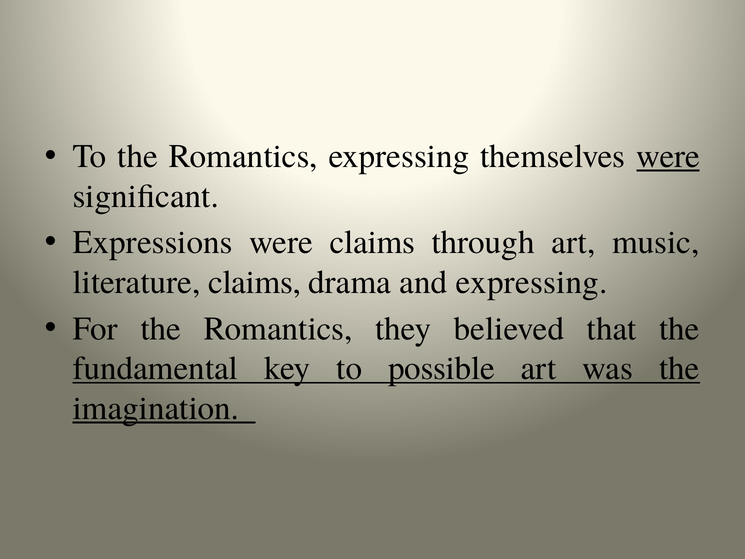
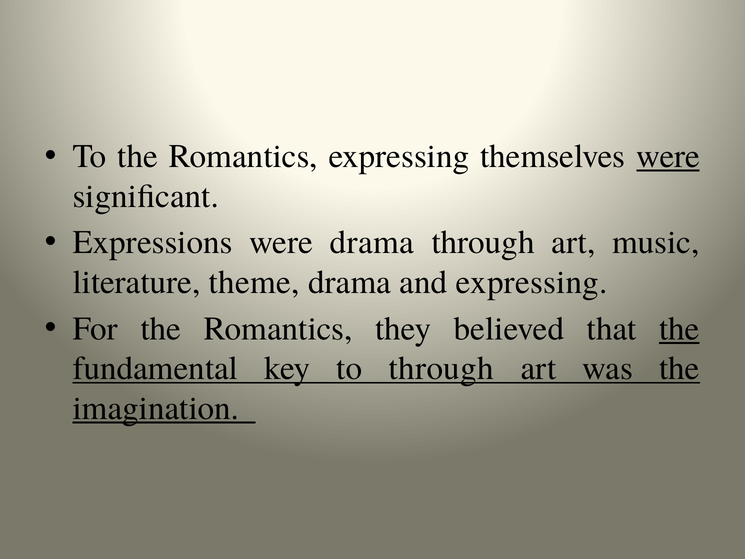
were claims: claims -> drama
literature claims: claims -> theme
the at (679, 329) underline: none -> present
to possible: possible -> through
